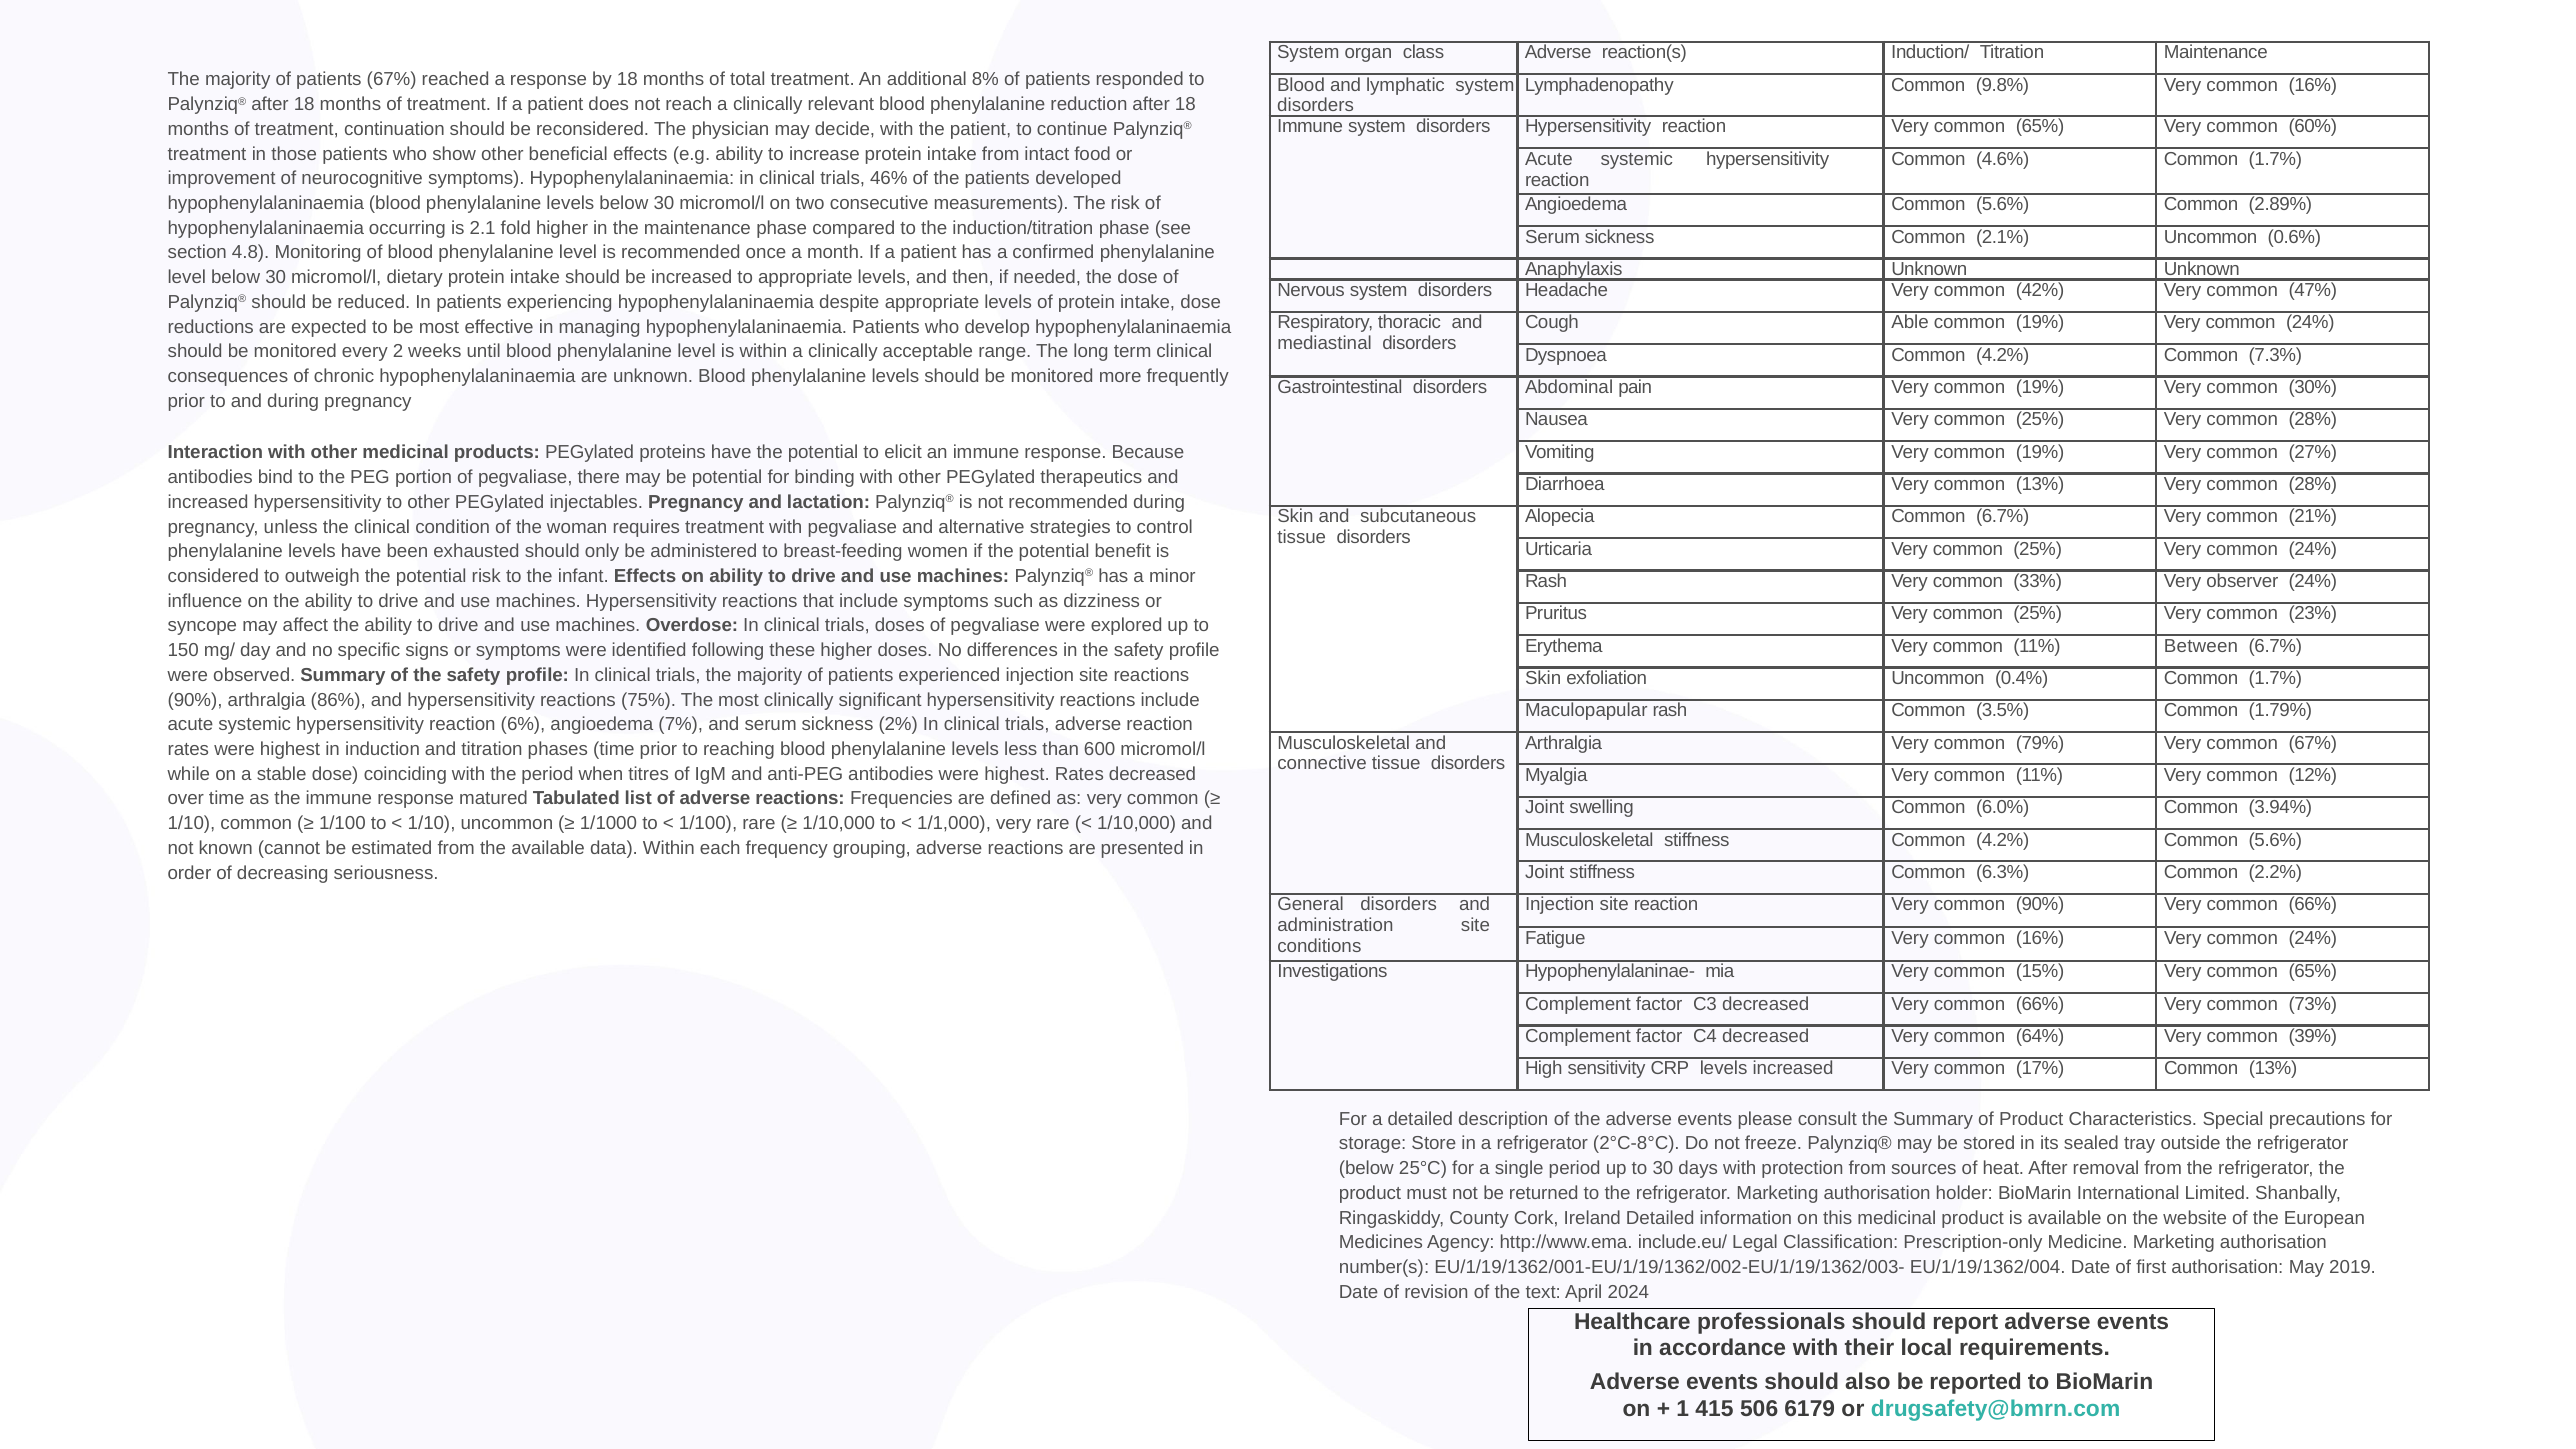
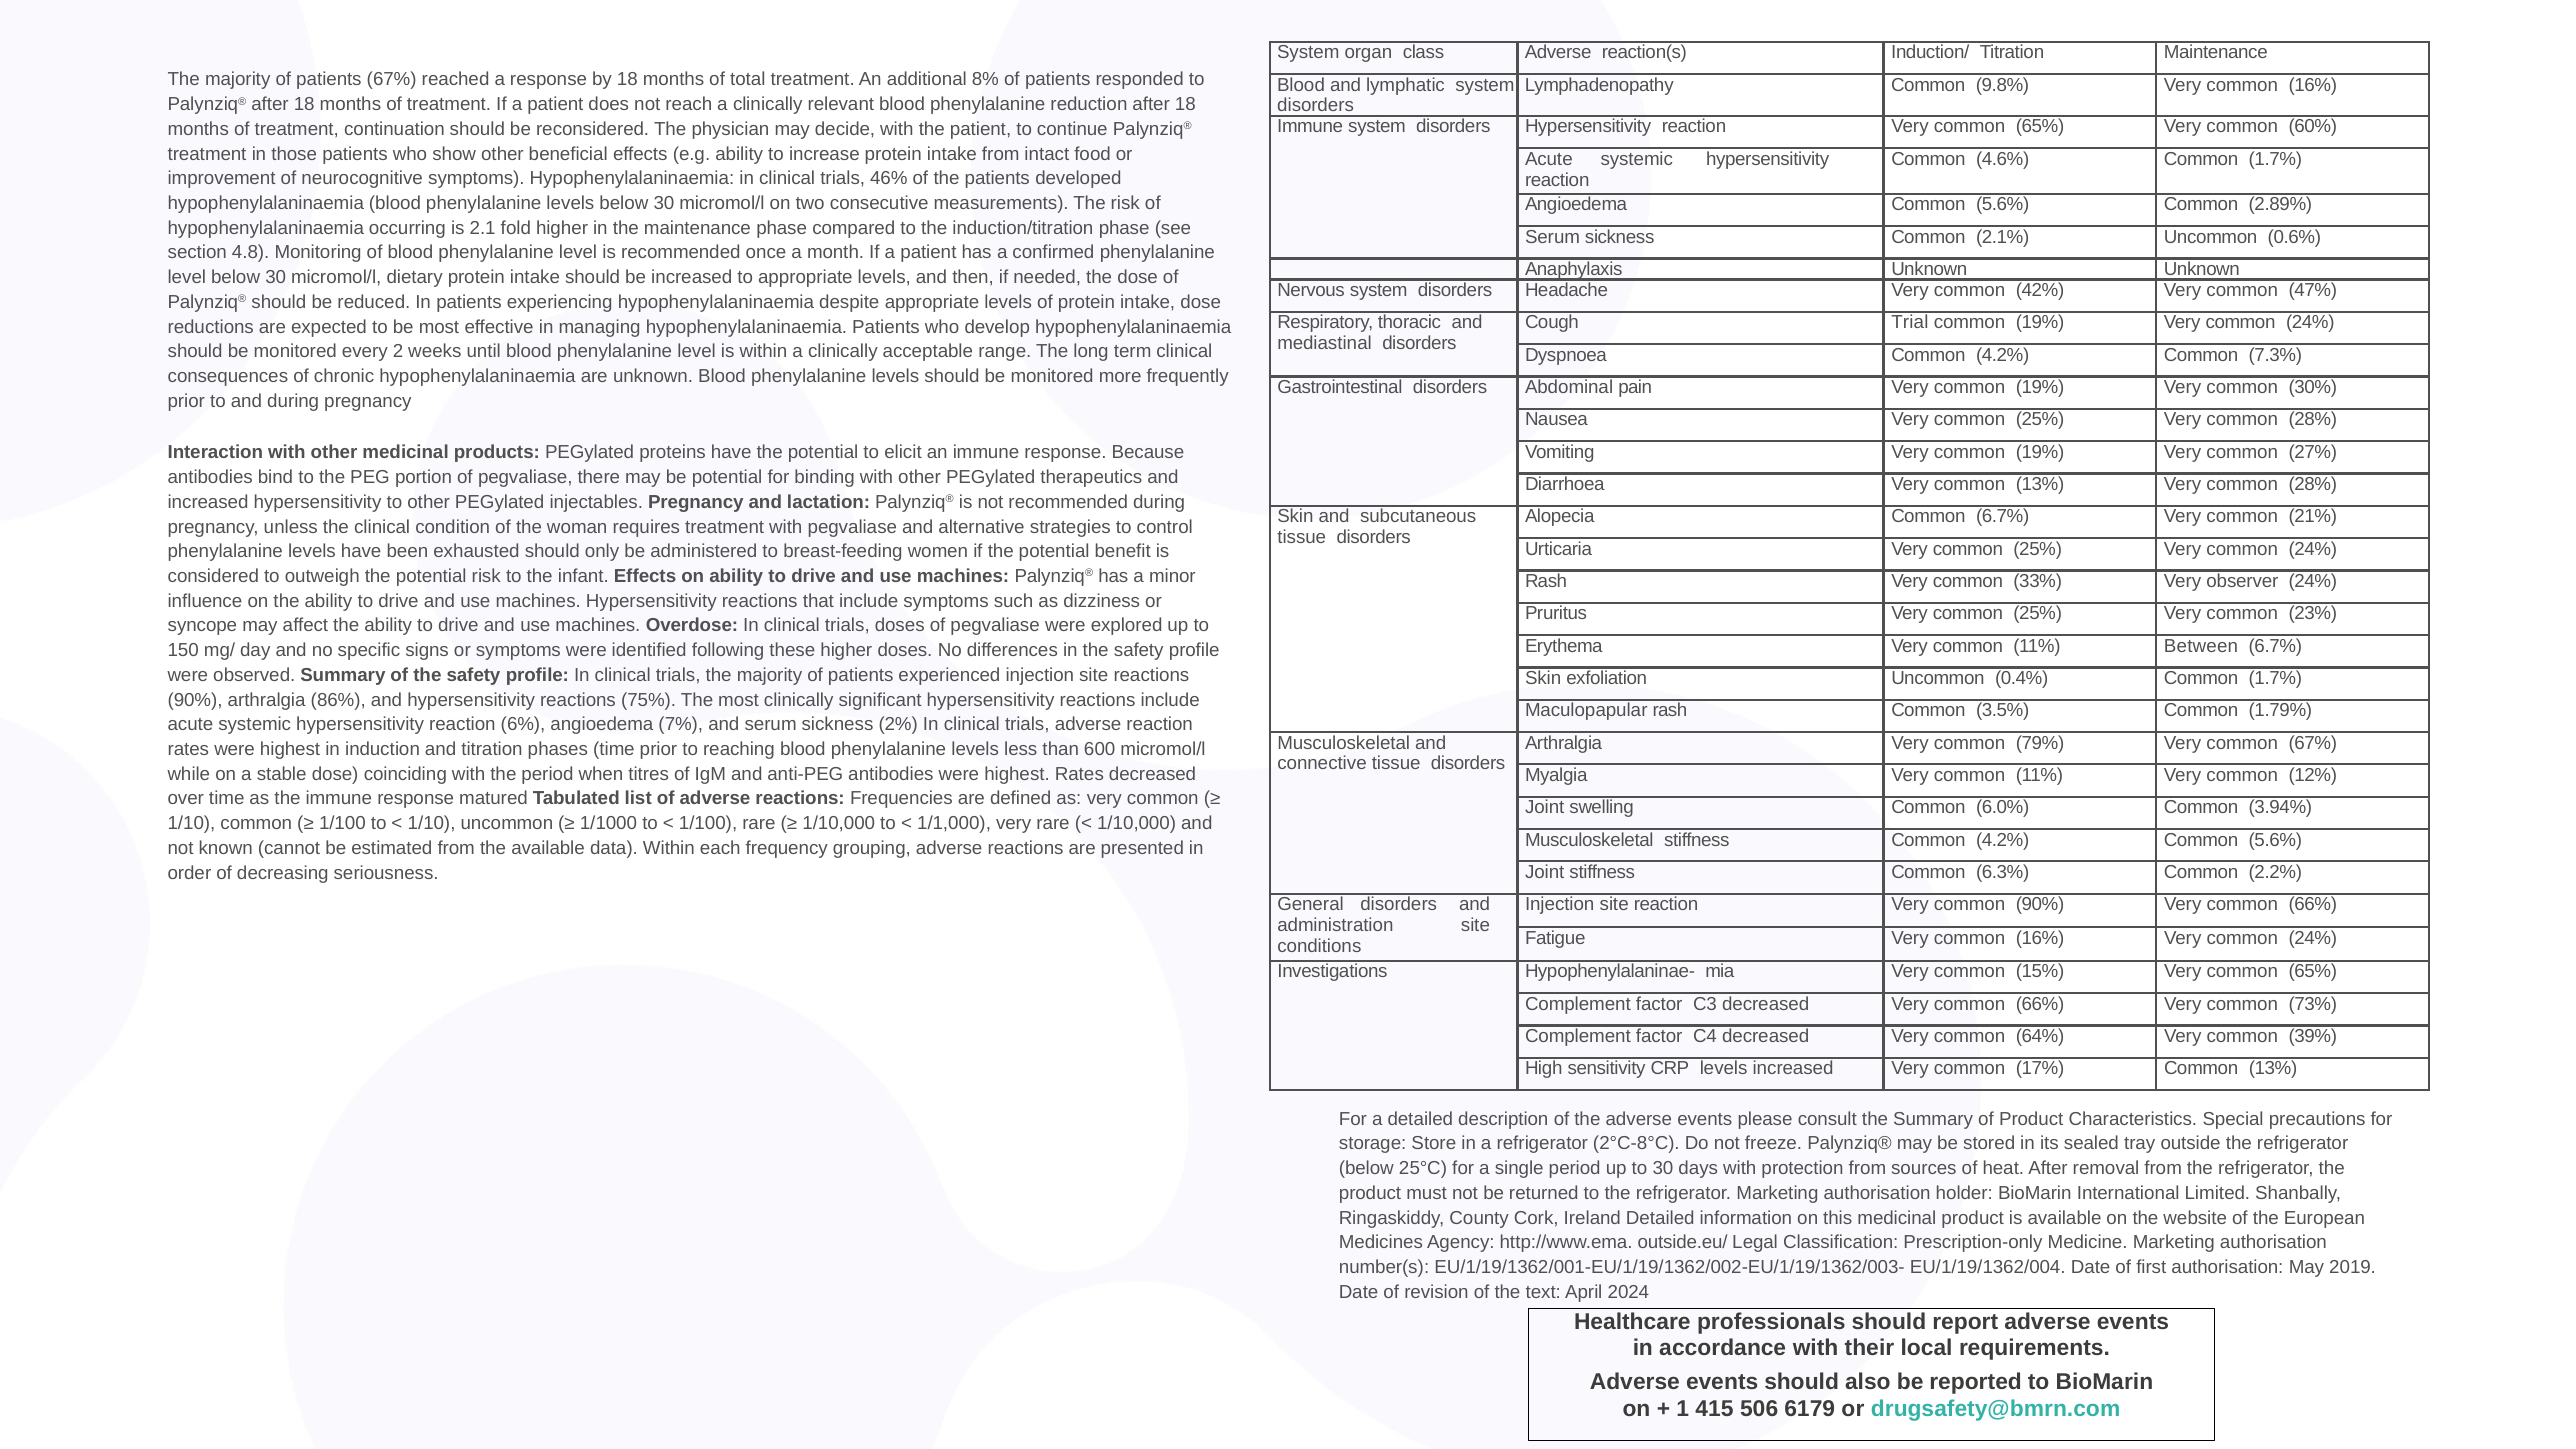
Able: Able -> Trial
include.eu/: include.eu/ -> outside.eu/
